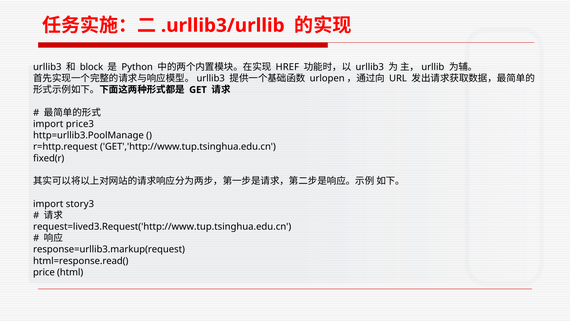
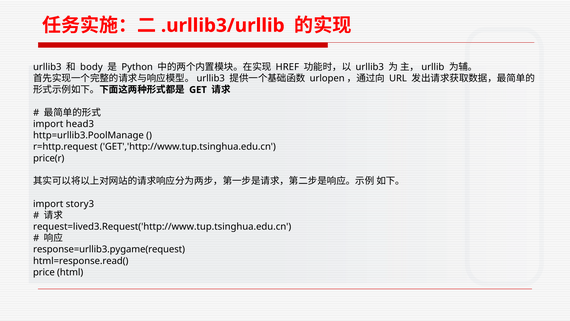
block: block -> body
price3: price3 -> head3
ﬁxed(r: ﬁxed(r -> price(r
response=urllib3.markup(request: response=urllib3.markup(request -> response=urllib3.pygame(request
